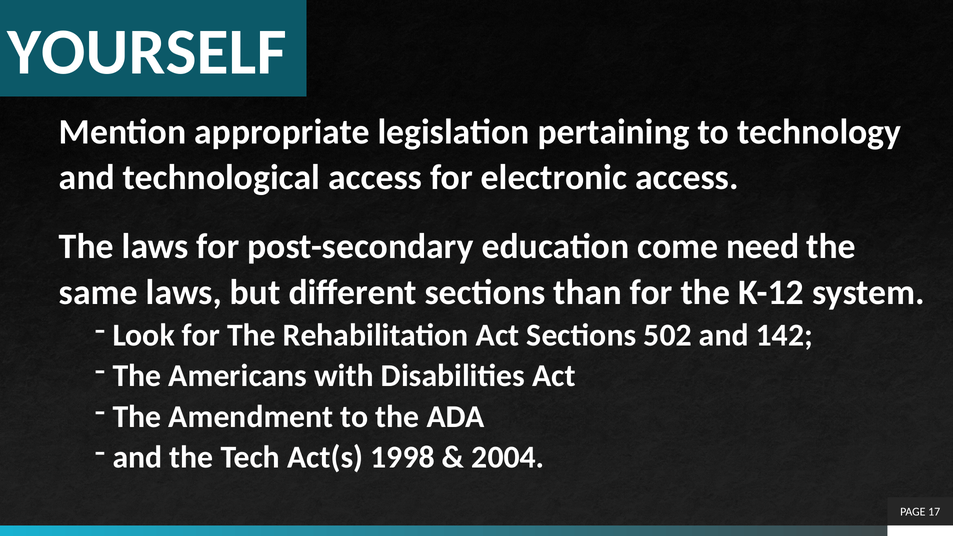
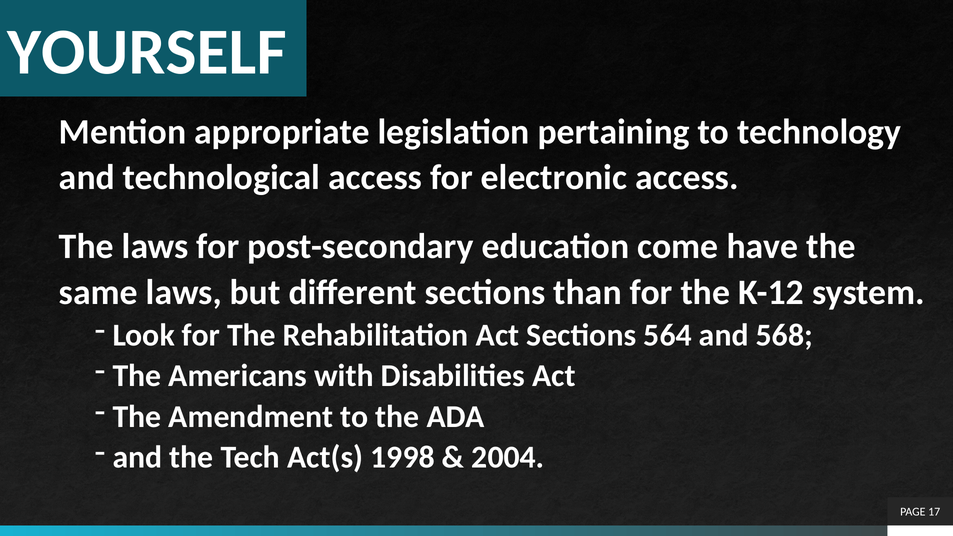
need: need -> have
502: 502 -> 564
142: 142 -> 568
